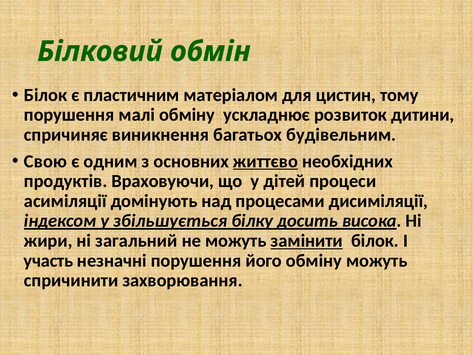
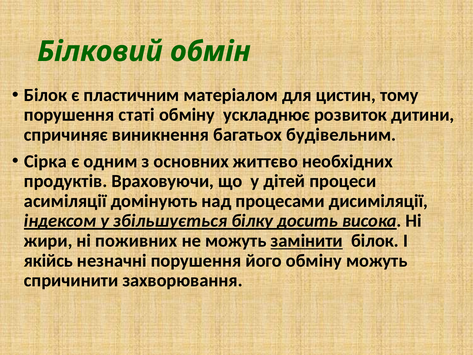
малі: малі -> статі
Свою: Свою -> Сірка
життєво underline: present -> none
загальний: загальний -> поживних
участь: участь -> якійсь
